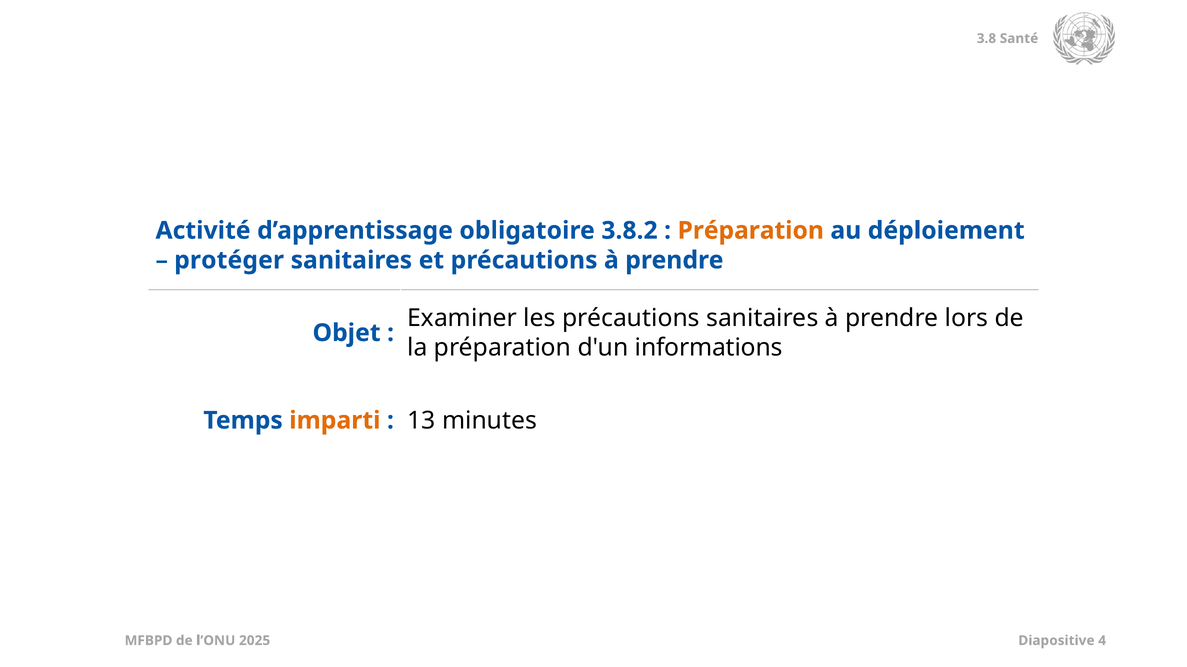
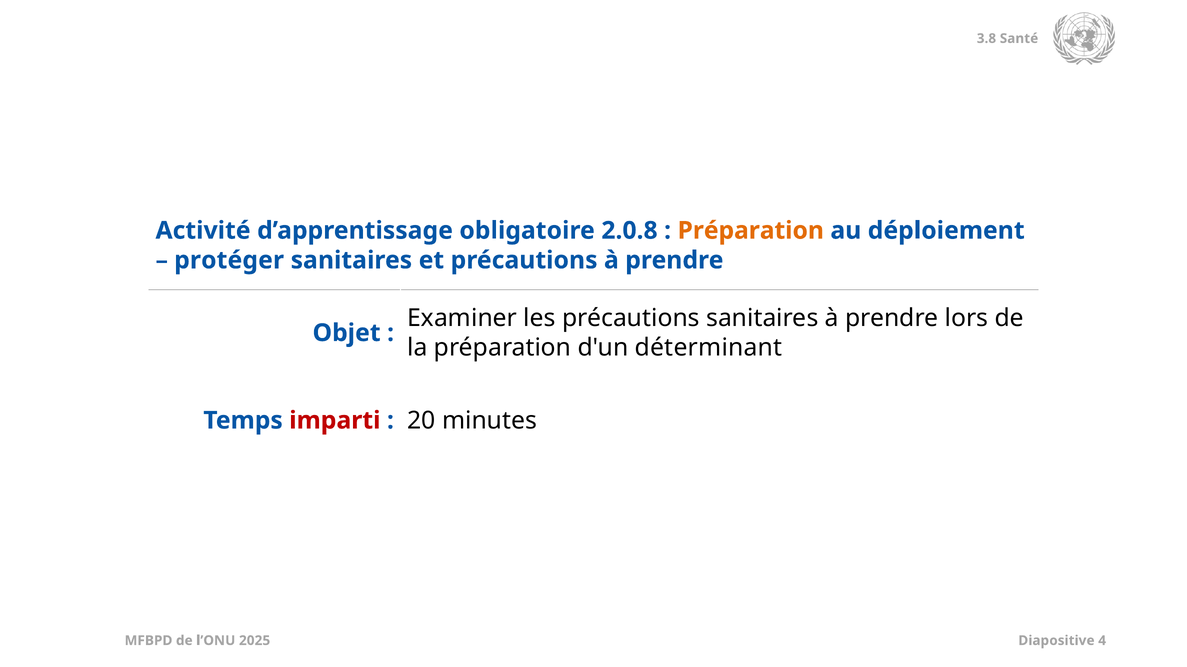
3.8.2: 3.8.2 -> 2.0.8
informations: informations -> déterminant
imparti colour: orange -> red
13: 13 -> 20
